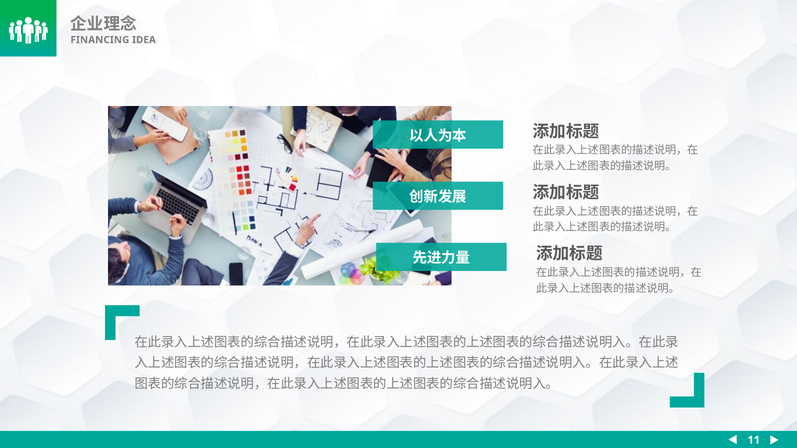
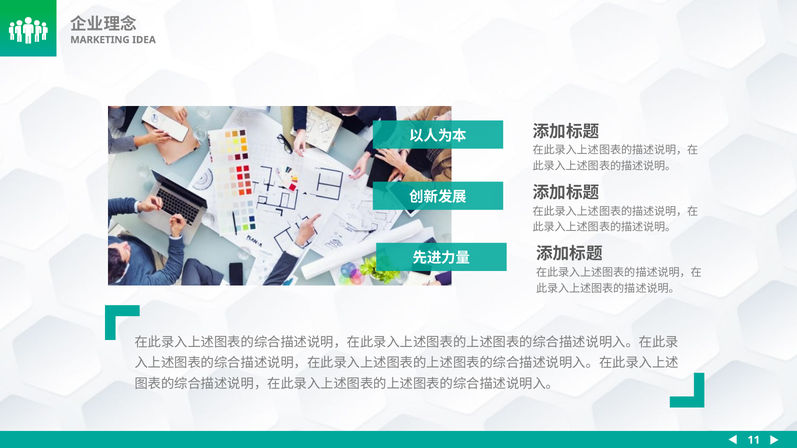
FINANCING: FINANCING -> MARKETING
